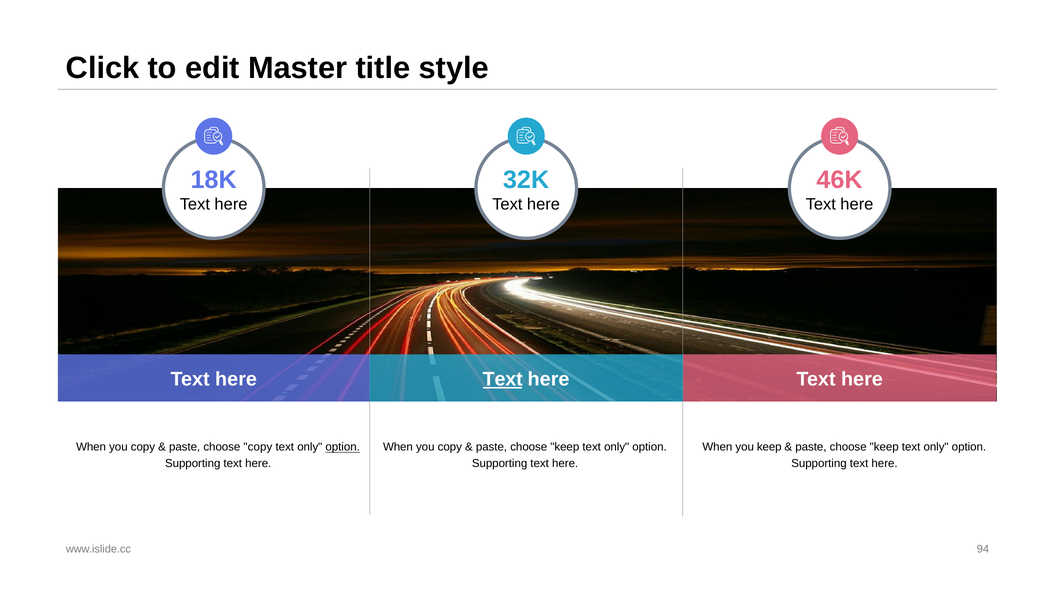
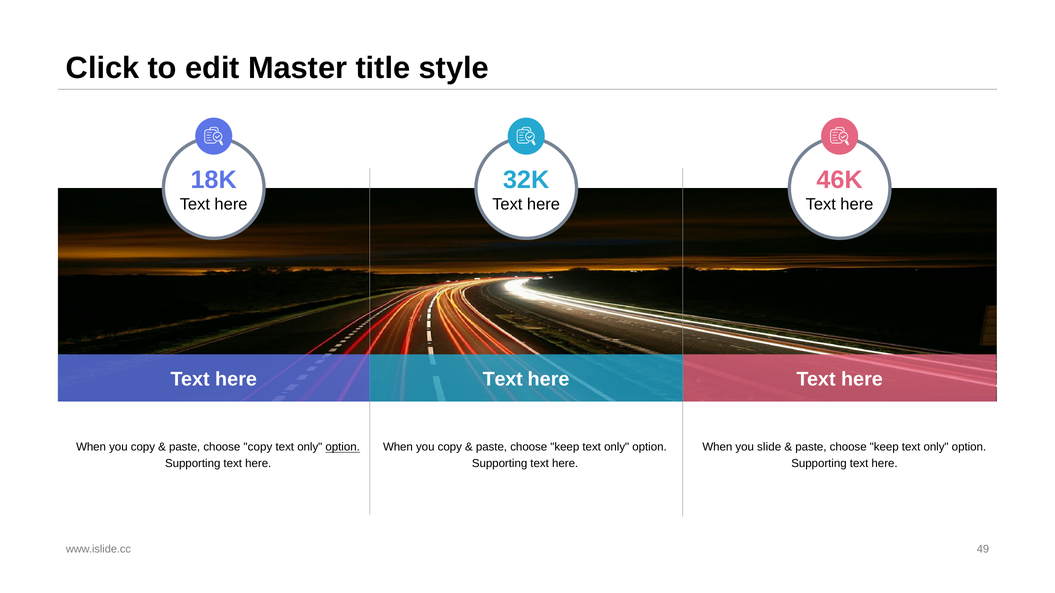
Text at (503, 380) underline: present -> none
you keep: keep -> slide
94: 94 -> 49
